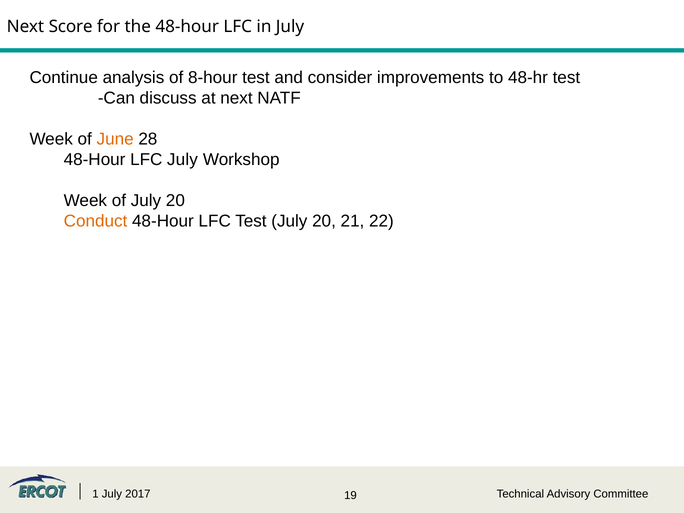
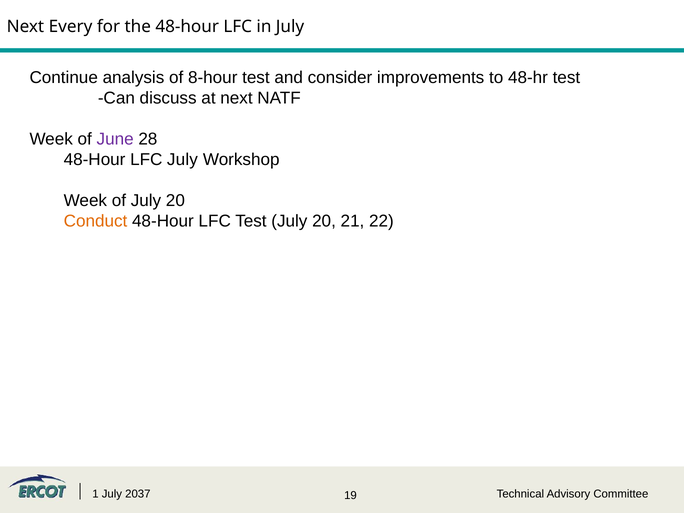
Score: Score -> Every
June colour: orange -> purple
2017: 2017 -> 2037
